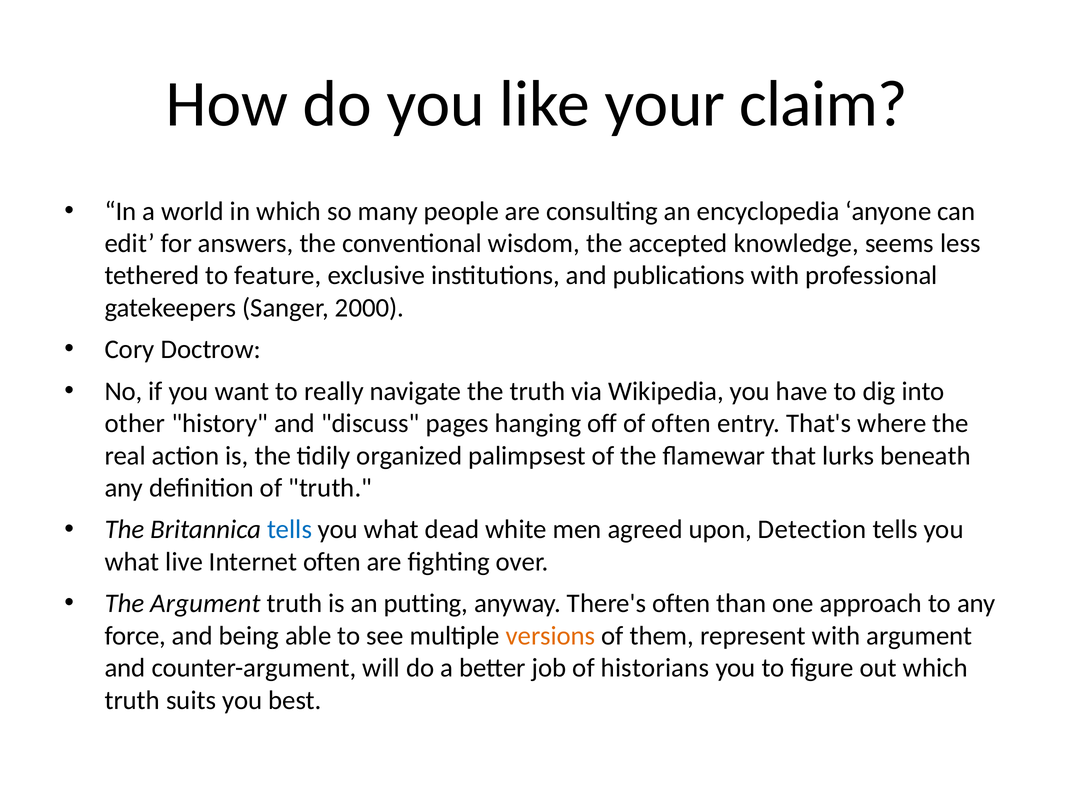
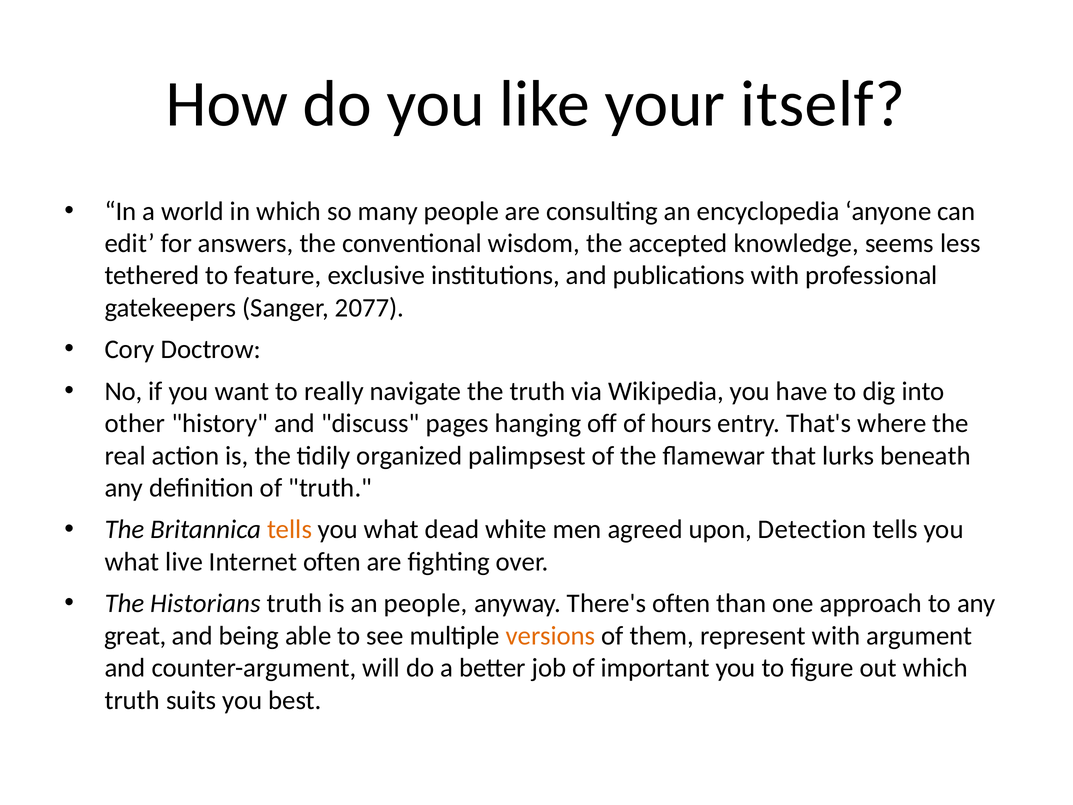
claim: claim -> itself
2000: 2000 -> 2077
of often: often -> hours
tells at (290, 529) colour: blue -> orange
The Argument: Argument -> Historians
an putting: putting -> people
force: force -> great
historians: historians -> important
